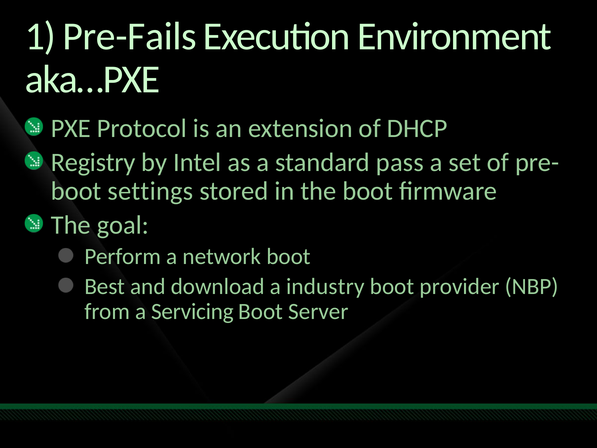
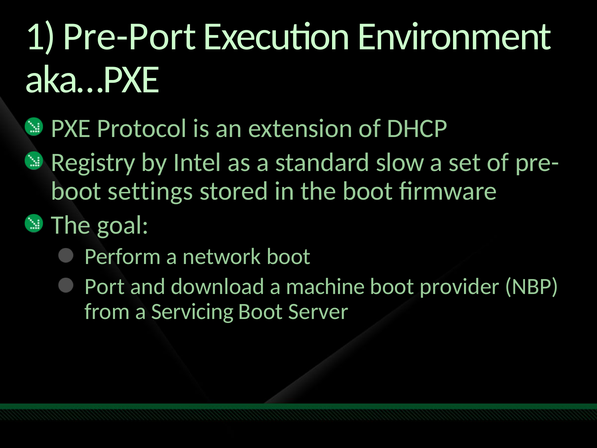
Pre-Fails: Pre-Fails -> Pre-Port
pass: pass -> slow
Best: Best -> Port
industry: industry -> machine
